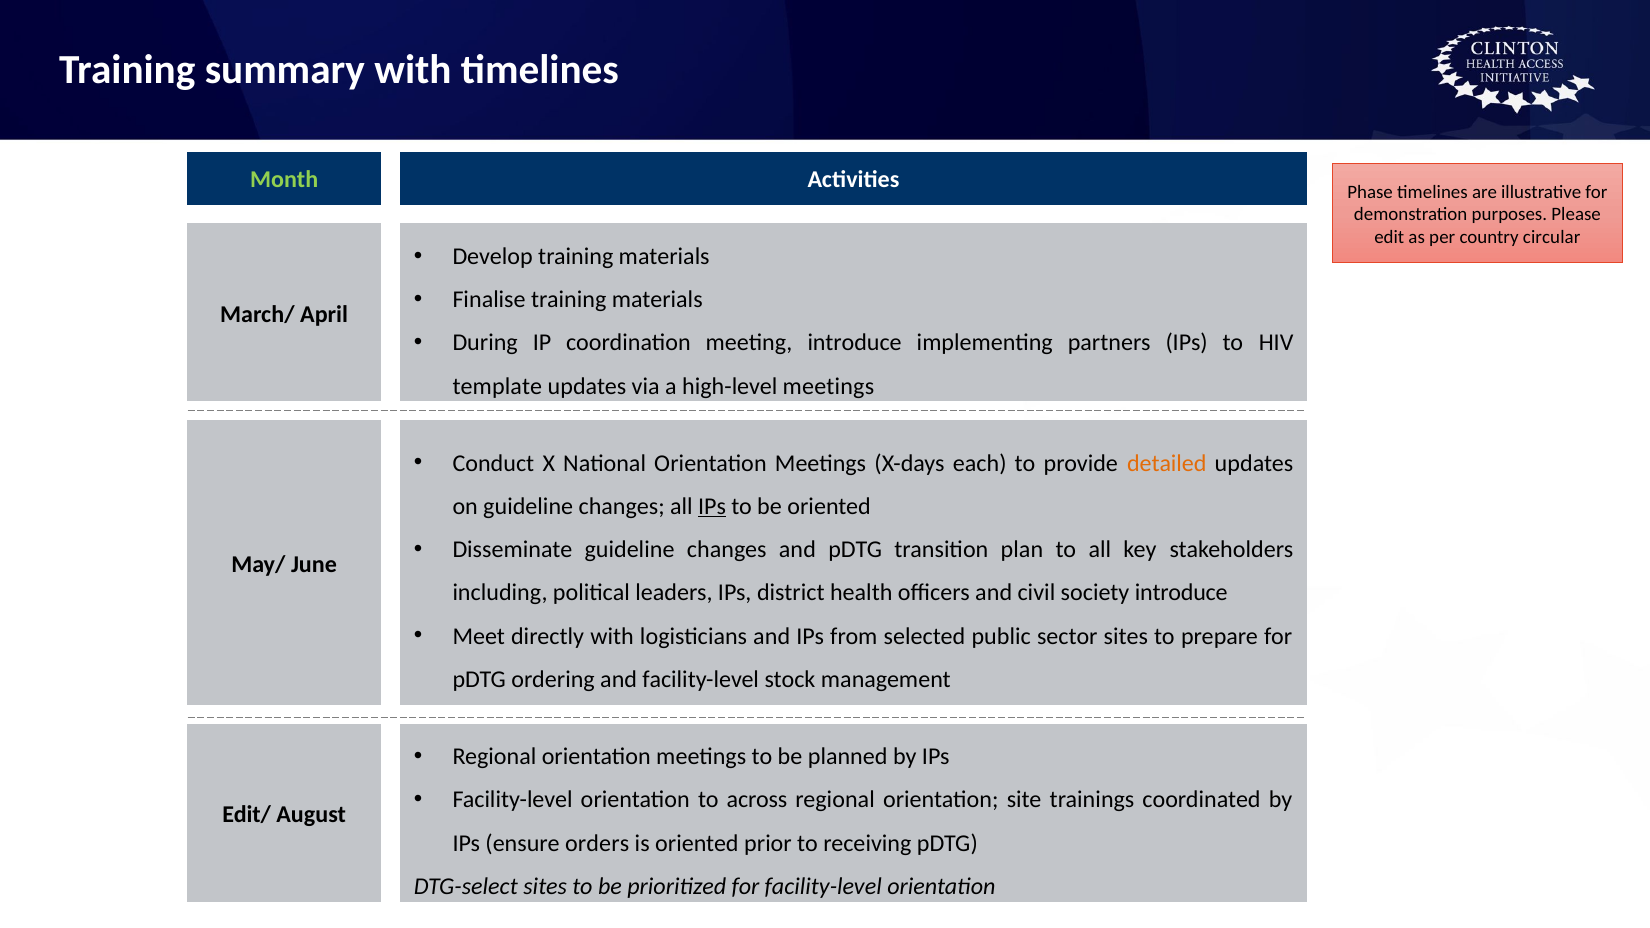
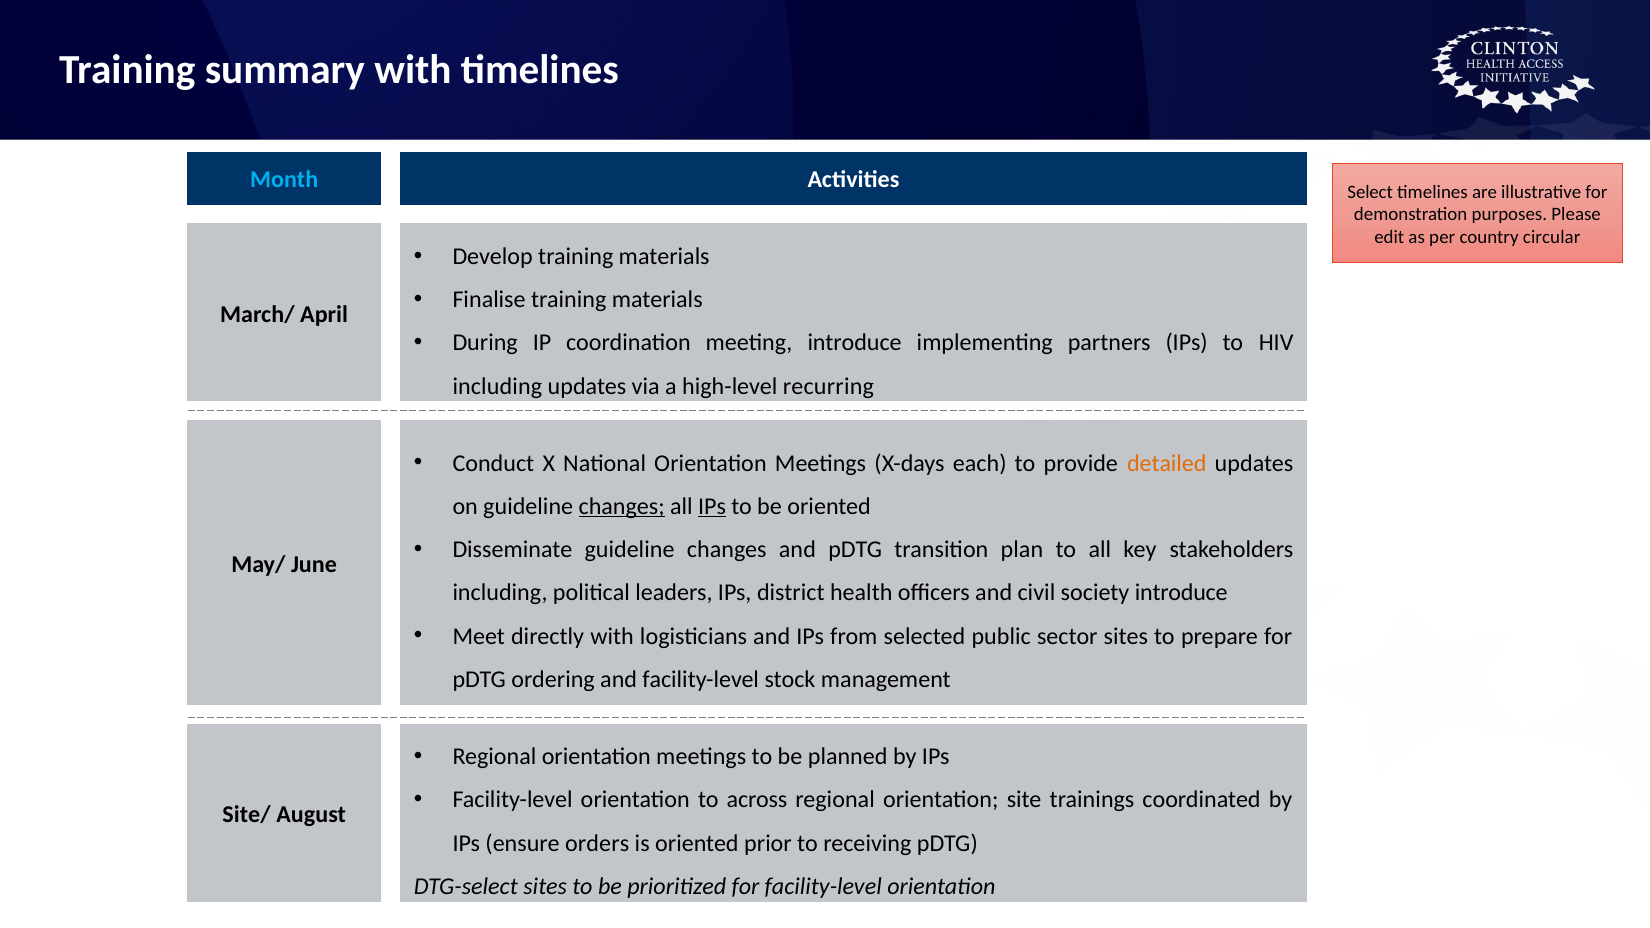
Month colour: light green -> light blue
Phase: Phase -> Select
template at (497, 386): template -> including
high-level meetings: meetings -> recurring
changes at (622, 506) underline: none -> present
Edit/: Edit/ -> Site/
